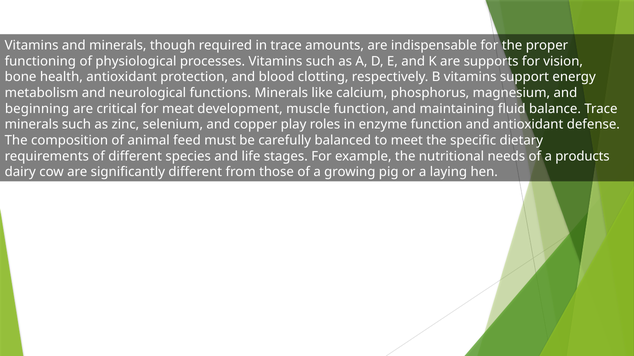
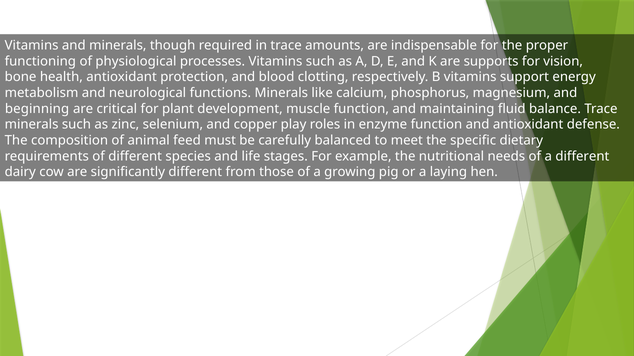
meat: meat -> plant
a products: products -> different
